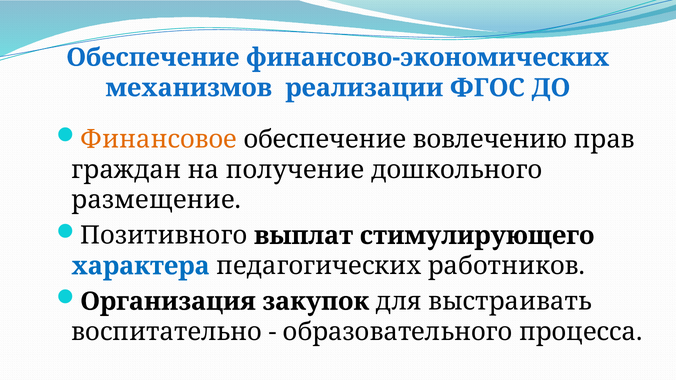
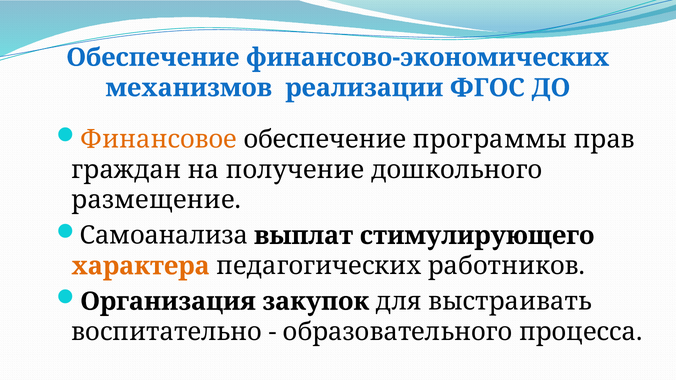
вовлечению: вовлечению -> программы
Позитивного: Позитивного -> Самоанализа
характера colour: blue -> orange
